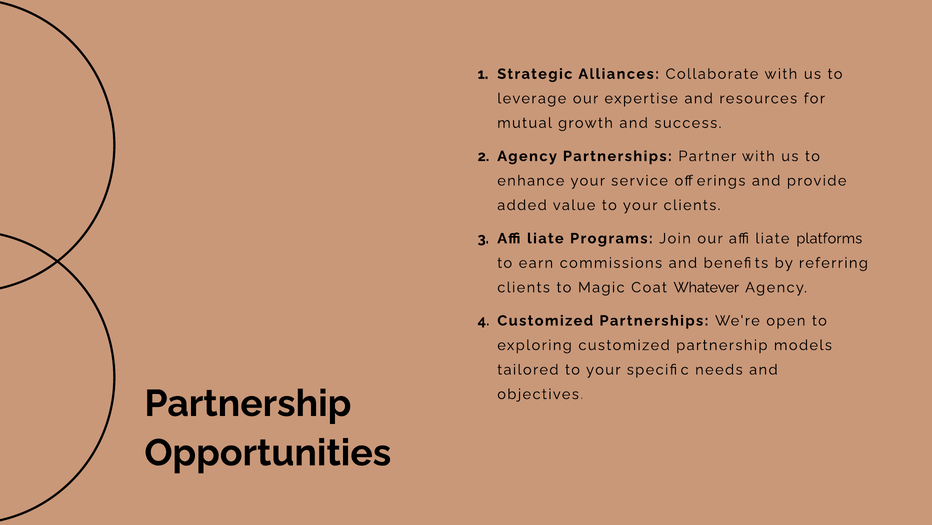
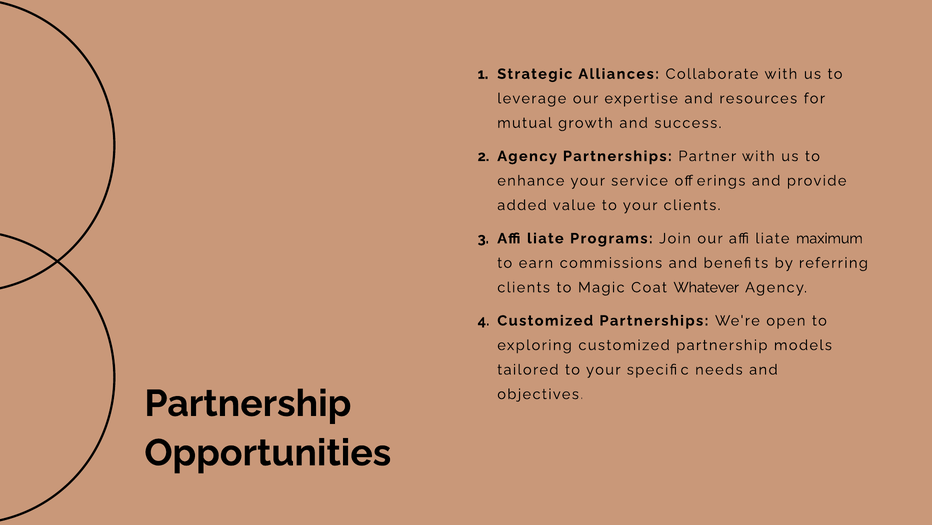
platforms: platforms -> maximum
